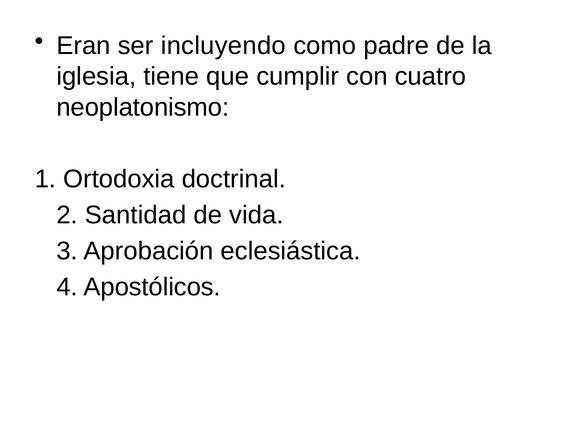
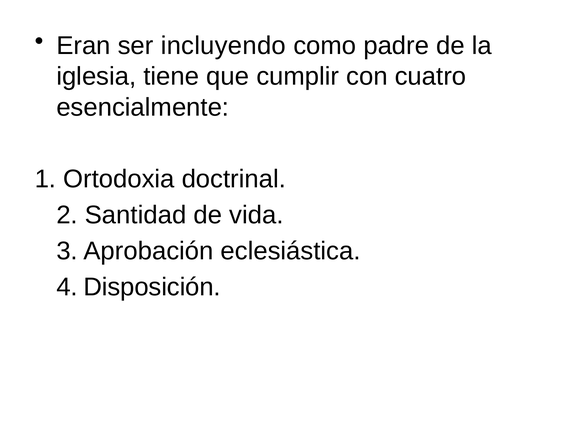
neoplatonismo: neoplatonismo -> esencialmente
Apostólicos: Apostólicos -> Disposición
